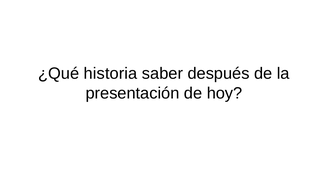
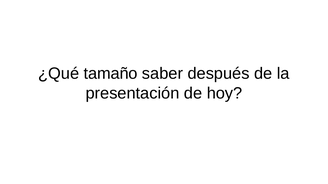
historia: historia -> tamaño
